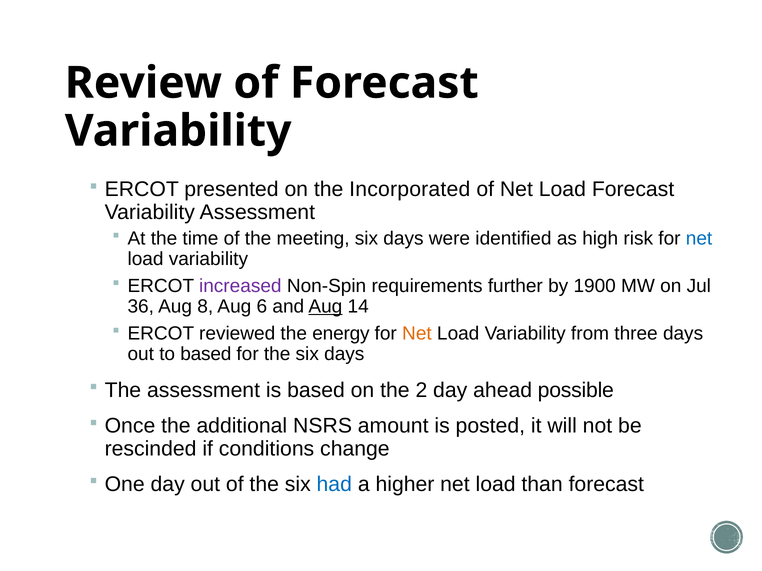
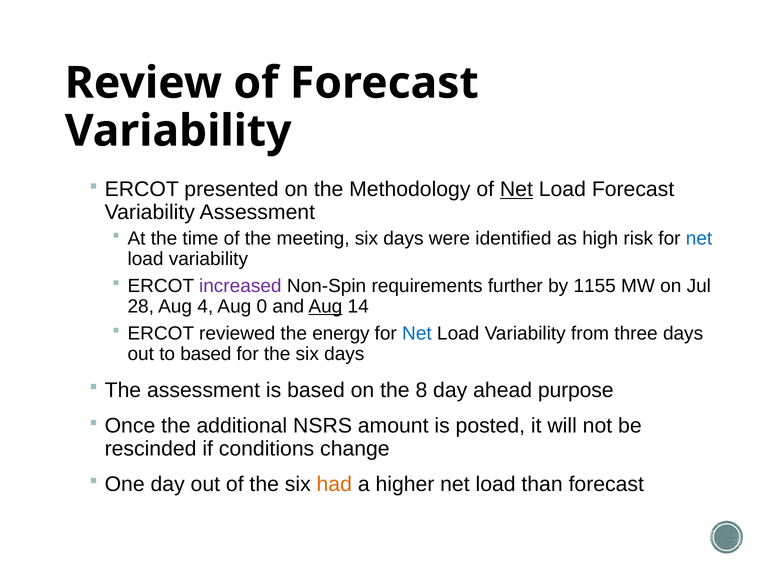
Incorporated: Incorporated -> Methodology
Net at (516, 190) underline: none -> present
1900: 1900 -> 1155
36: 36 -> 28
8: 8 -> 4
6: 6 -> 0
Net at (417, 334) colour: orange -> blue
2: 2 -> 8
possible: possible -> purpose
had colour: blue -> orange
